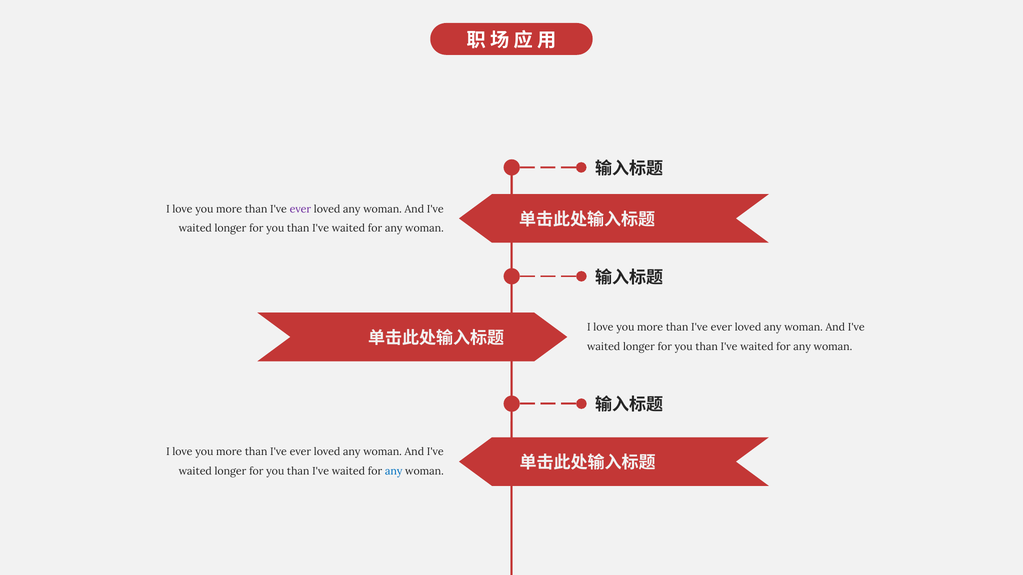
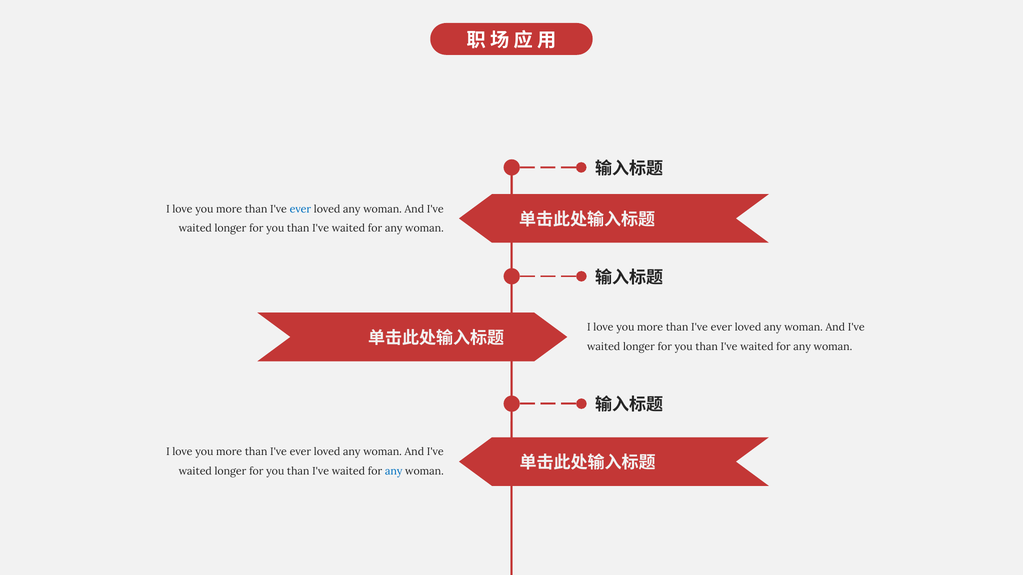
ever at (300, 209) colour: purple -> blue
